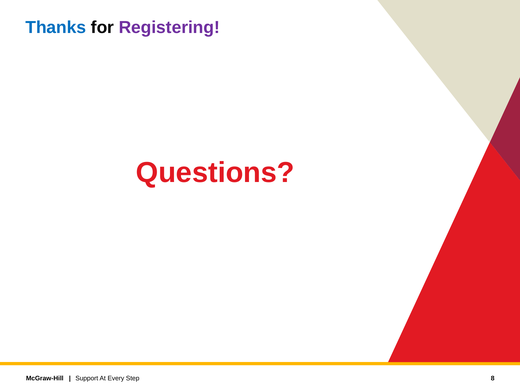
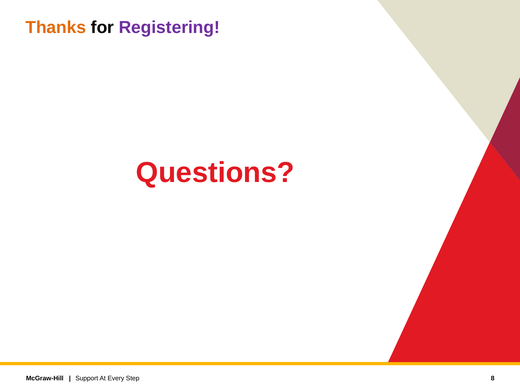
Thanks colour: blue -> orange
